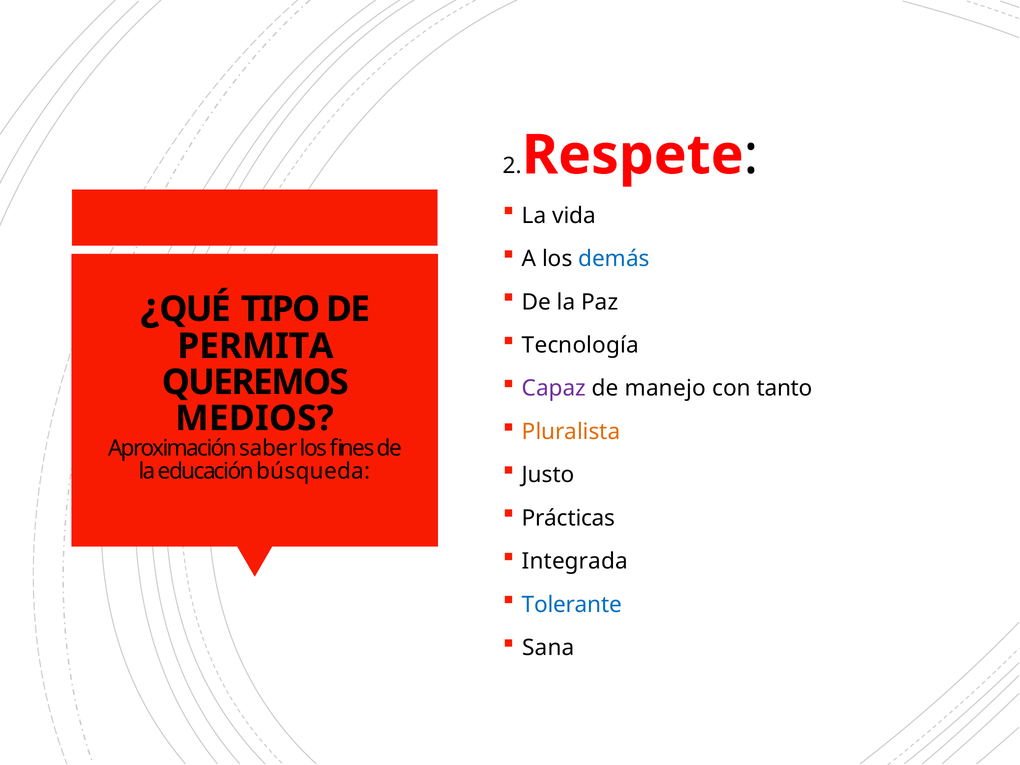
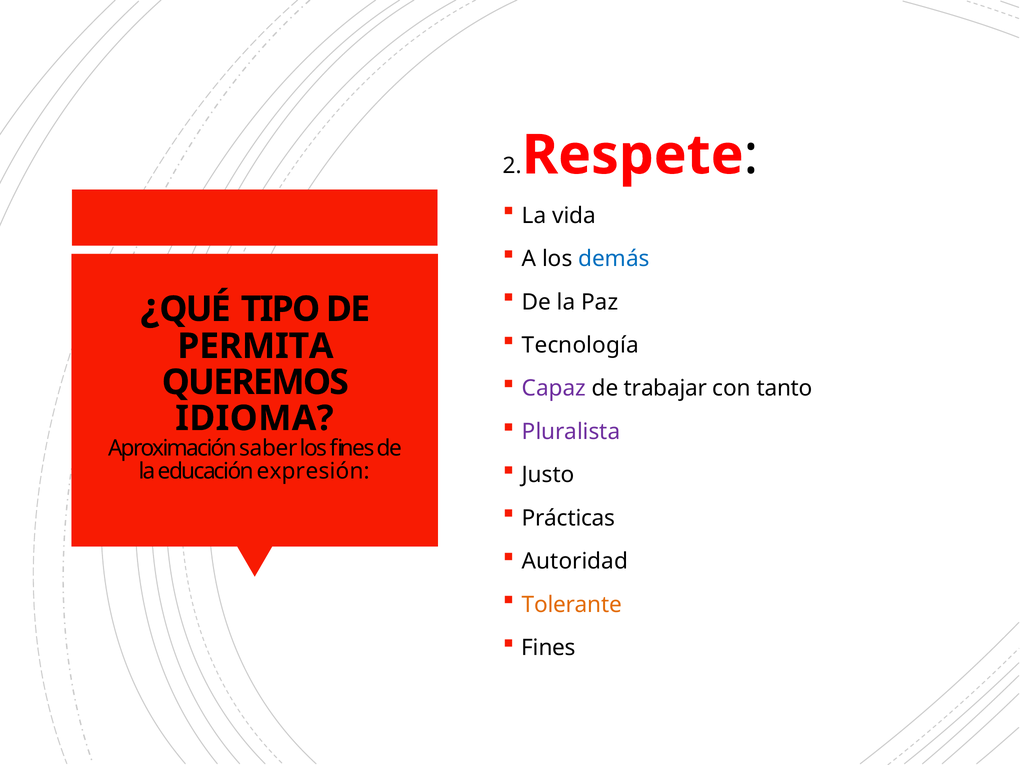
manejo: manejo -> trabajar
MEDIOS: MEDIOS -> IDIOMA
Pluralista colour: orange -> purple
búsqueda: búsqueda -> expresión
Integrada: Integrada -> Autoridad
Tolerante colour: blue -> orange
Sana at (548, 648): Sana -> Fines
